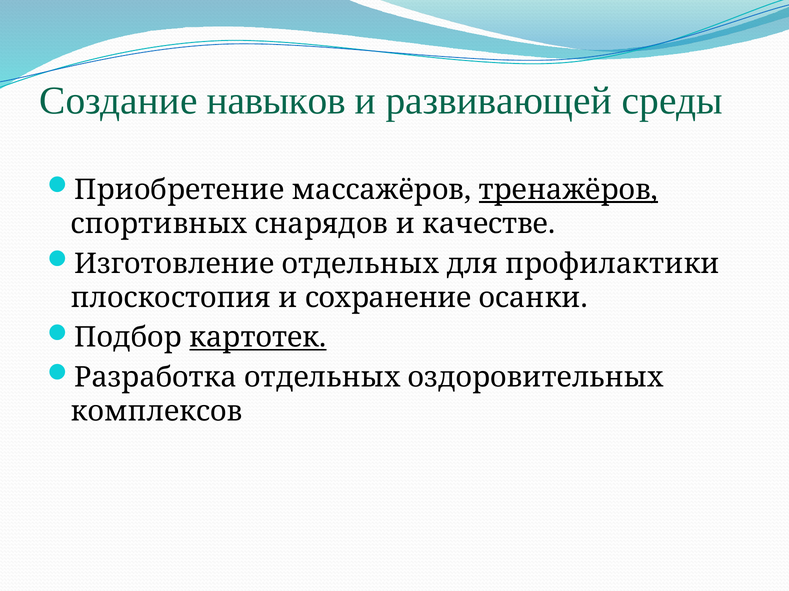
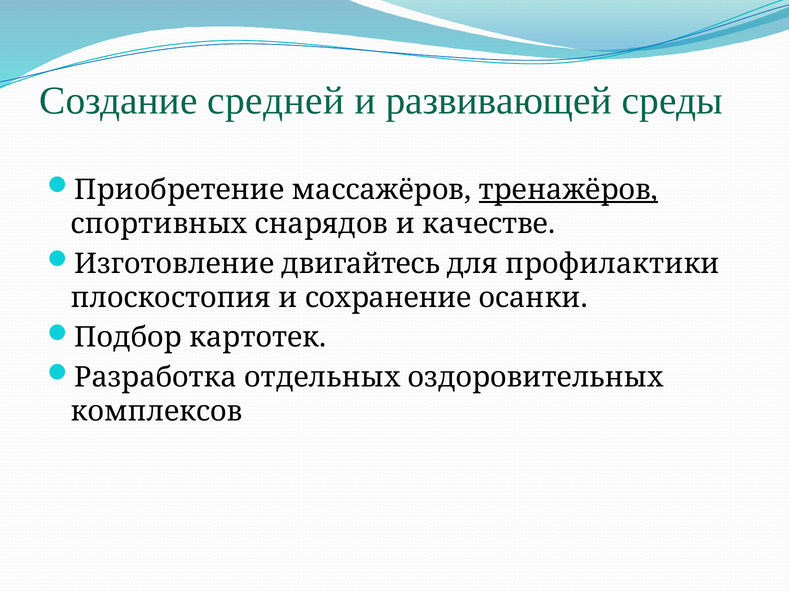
навыков: навыков -> средней
Изготовление отдельных: отдельных -> двигайтесь
картотек underline: present -> none
